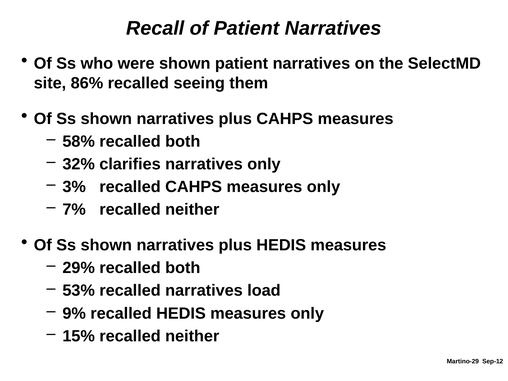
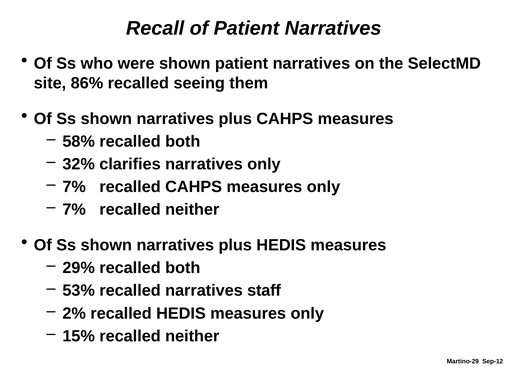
3% at (74, 187): 3% -> 7%
load: load -> staff
9%: 9% -> 2%
